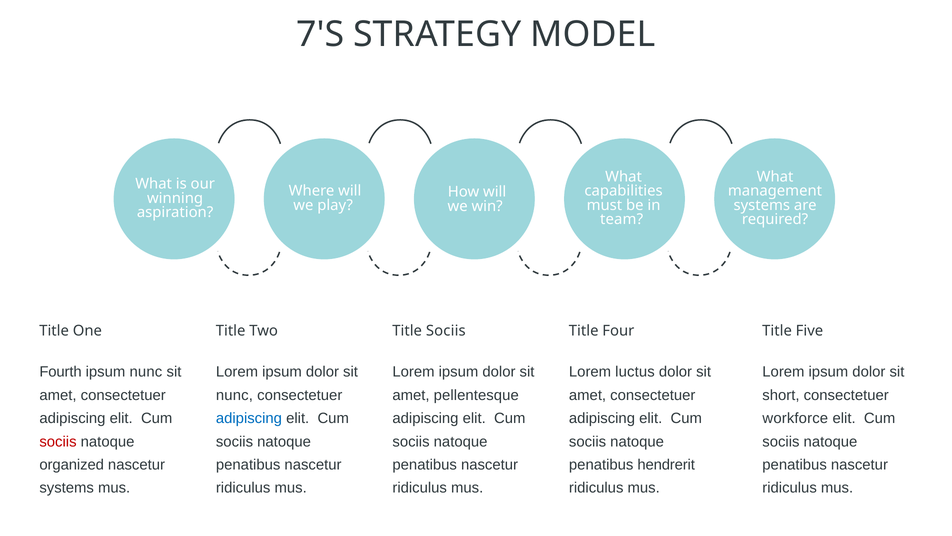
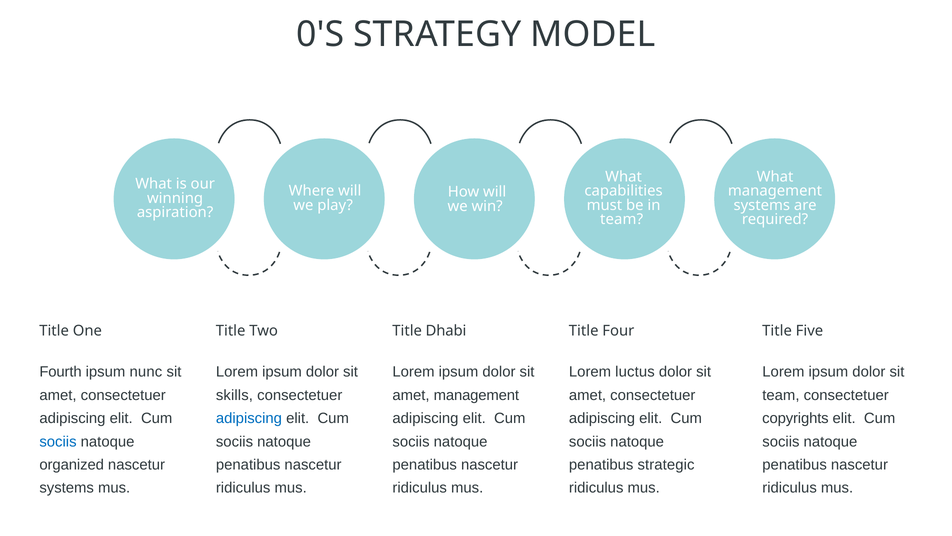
7'S: 7'S -> 0'S
Title Sociis: Sociis -> Dhabi
nunc at (234, 395): nunc -> skills
amet pellentesque: pellentesque -> management
short at (781, 395): short -> team
workforce: workforce -> copyrights
sociis at (58, 441) colour: red -> blue
hendrerit: hendrerit -> strategic
